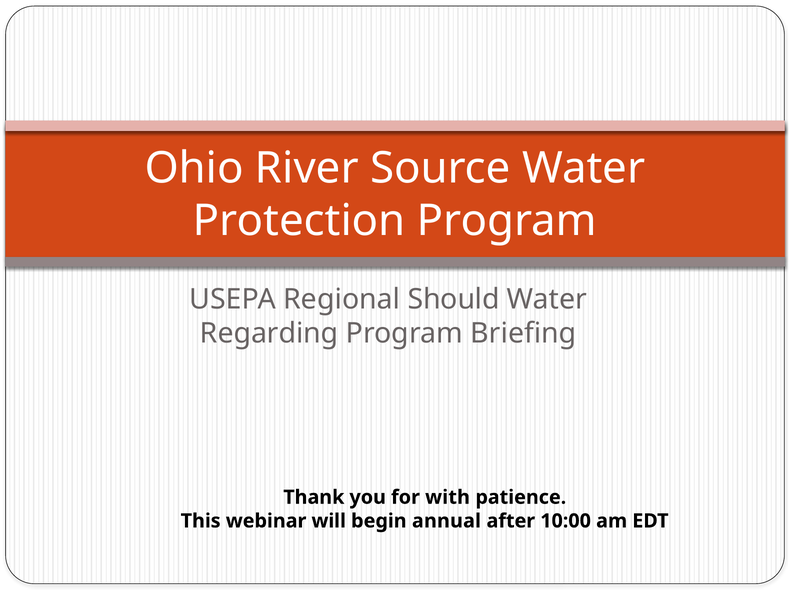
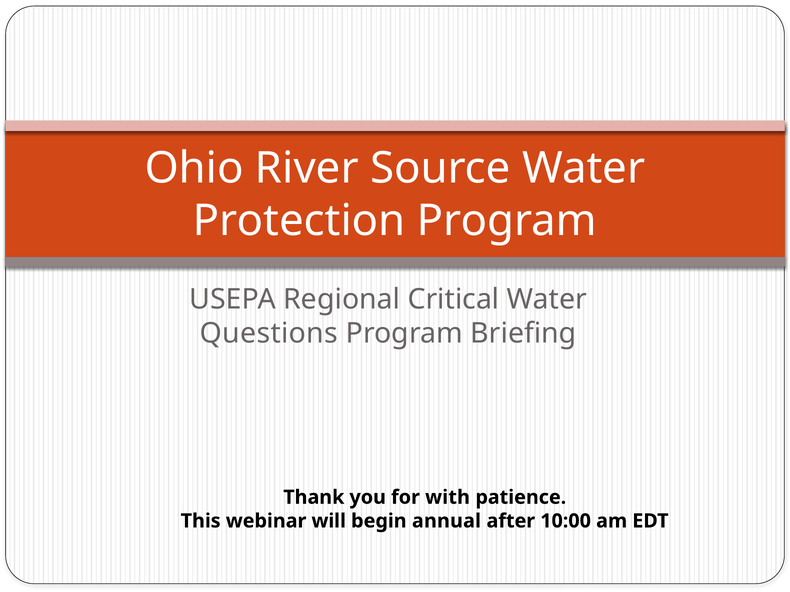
Should: Should -> Critical
Regarding: Regarding -> Questions
